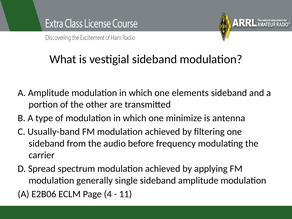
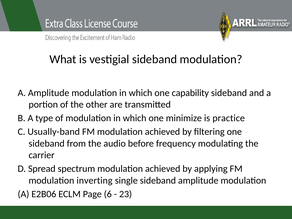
elements: elements -> capability
antenna: antenna -> practice
generally: generally -> inverting
4: 4 -> 6
11: 11 -> 23
